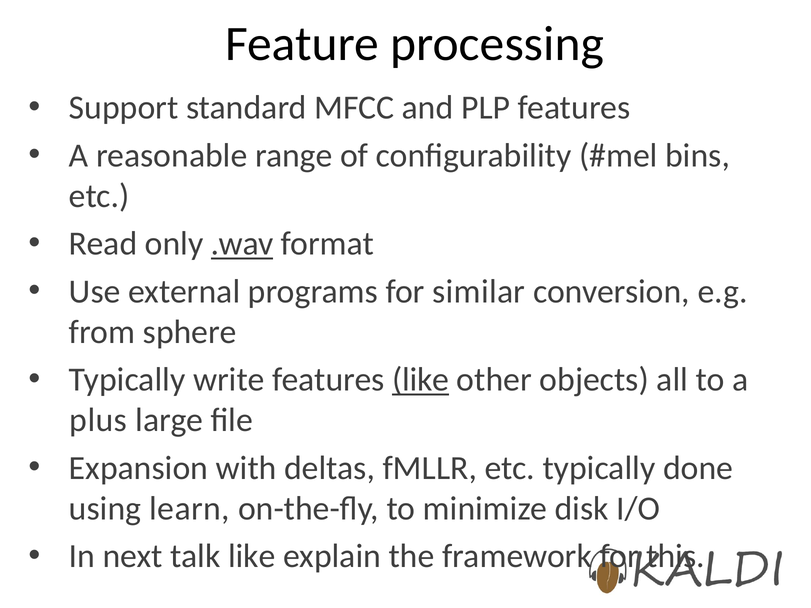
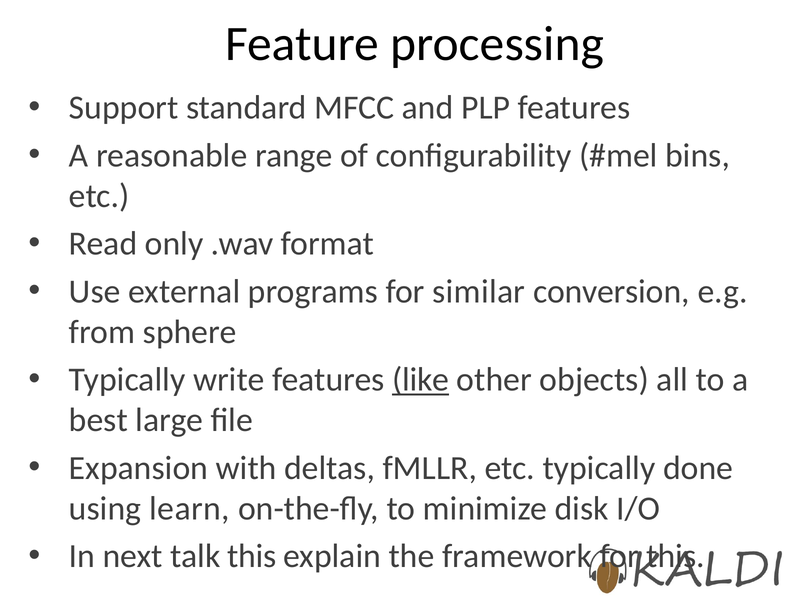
.wav underline: present -> none
plus: plus -> best
talk like: like -> this
